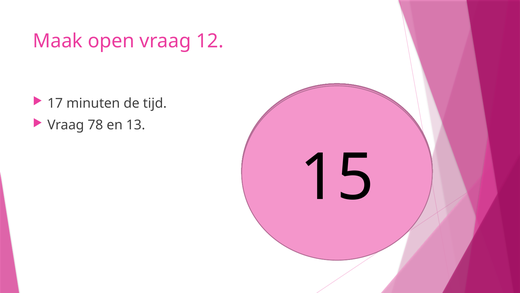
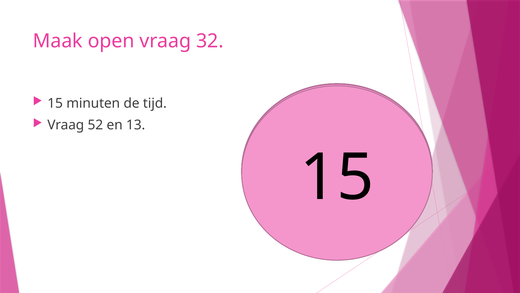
vraag 12: 12 -> 32
17 at (55, 103): 17 -> 15
78: 78 -> 52
